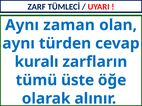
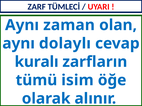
türden: türden -> dolaylı
üste: üste -> isim
